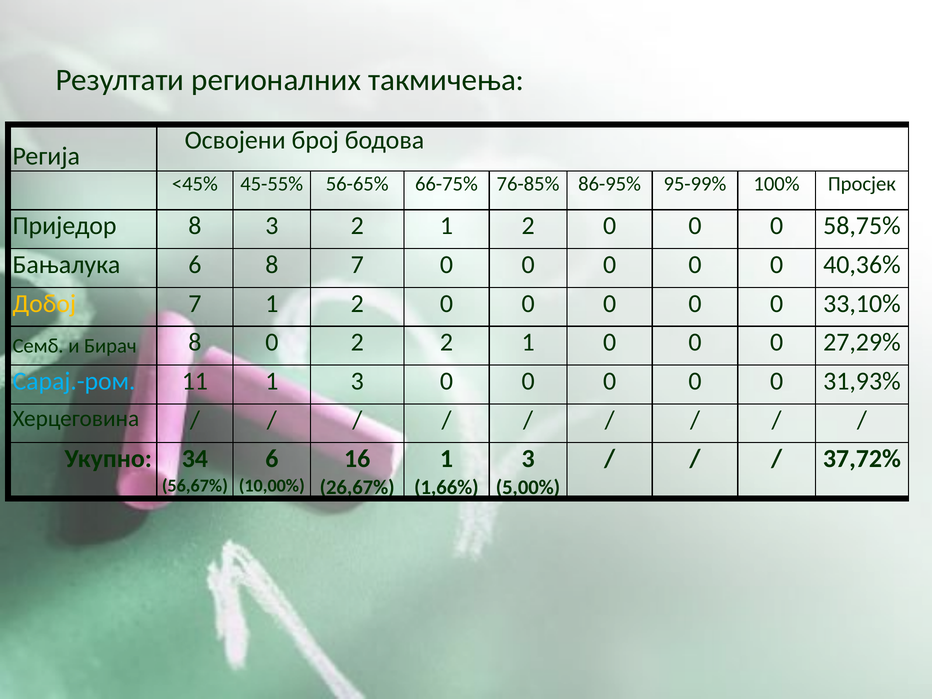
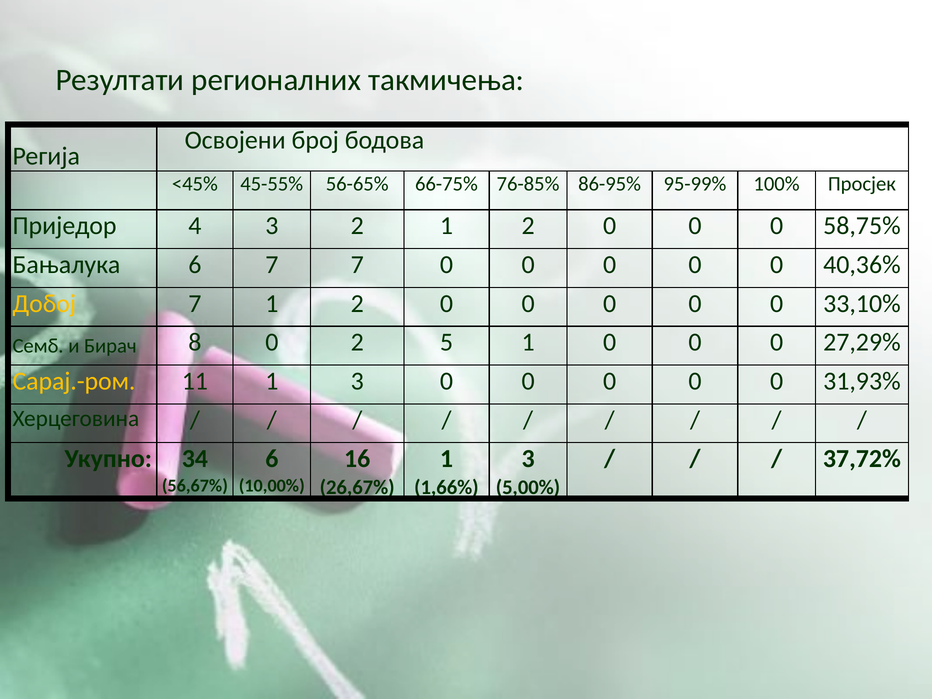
Приједор 8: 8 -> 4
6 8: 8 -> 7
2 2: 2 -> 5
Сарај.-ром colour: light blue -> yellow
